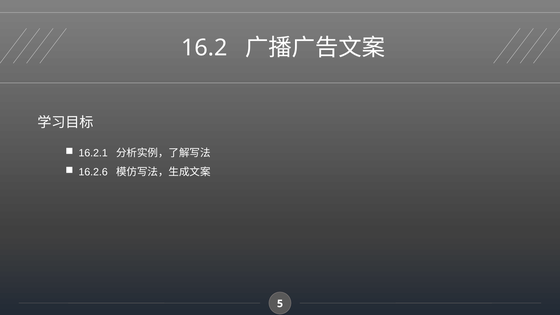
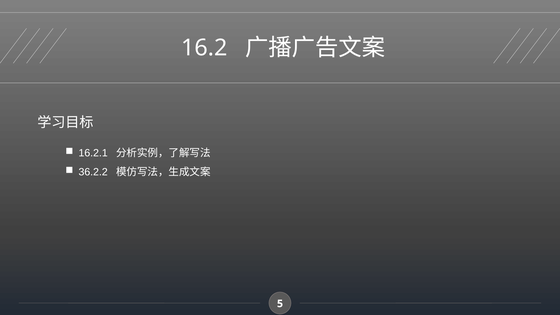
16.2.6: 16.2.6 -> 36.2.2
